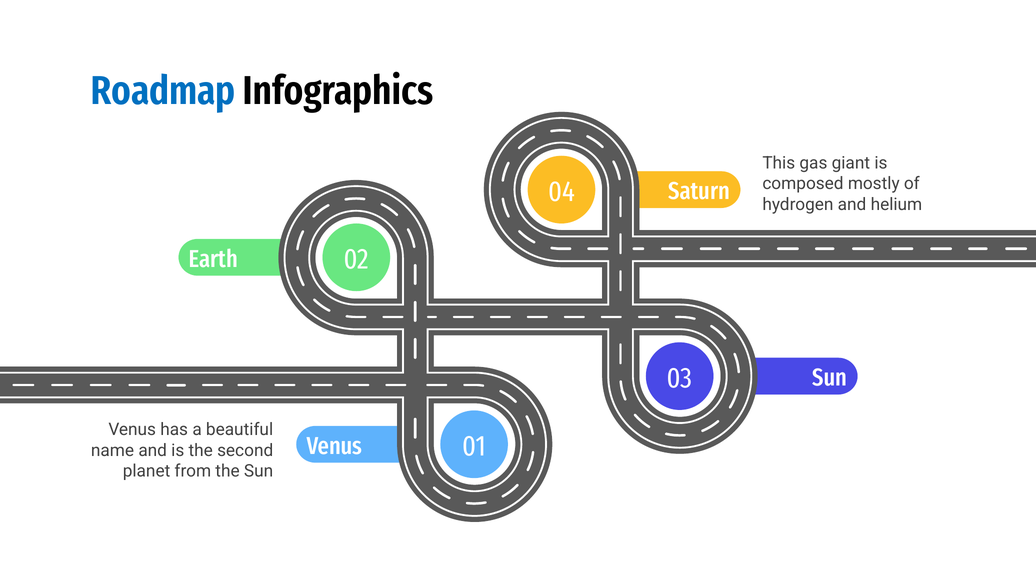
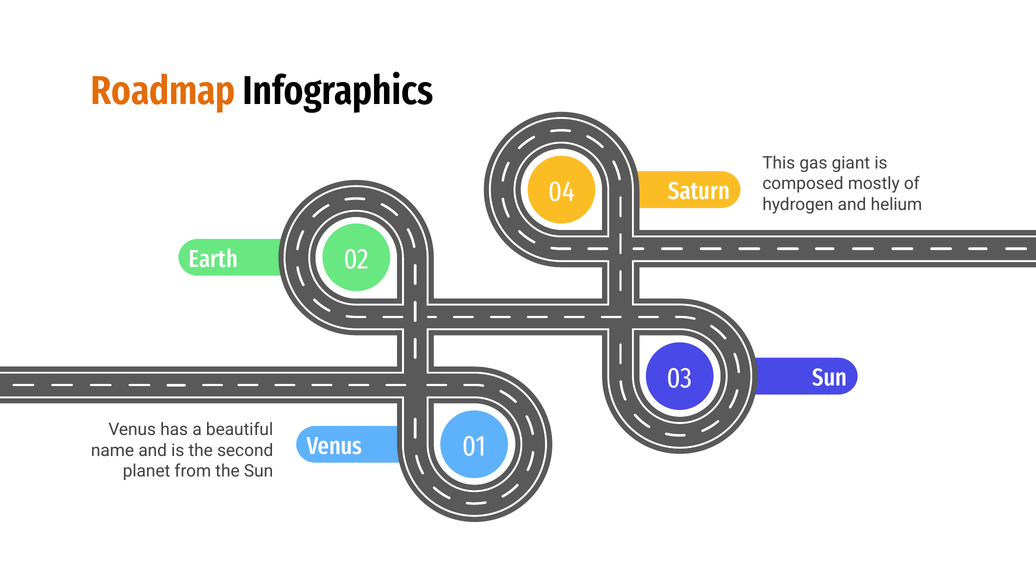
Roadmap colour: blue -> orange
